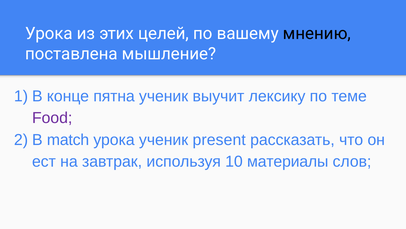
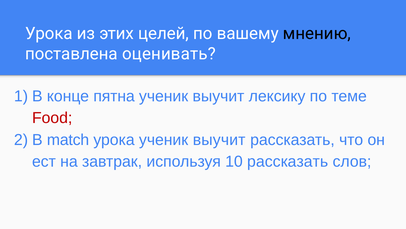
мышление: мышление -> оценивать
Food colour: purple -> red
урока ученик present: present -> выучит
10 материалы: материалы -> рассказать
